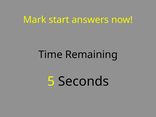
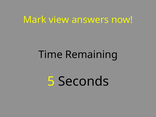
start: start -> view
